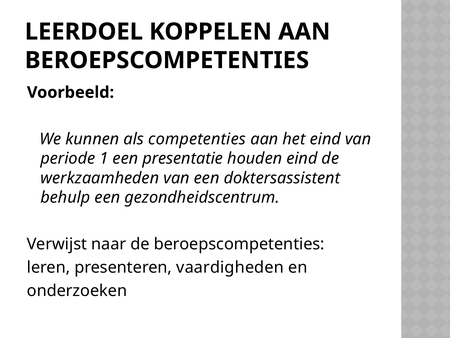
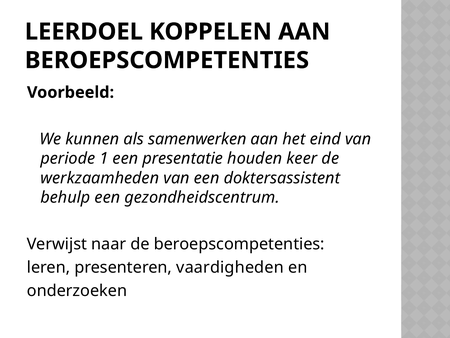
competenties: competenties -> samenwerken
houden eind: eind -> keer
